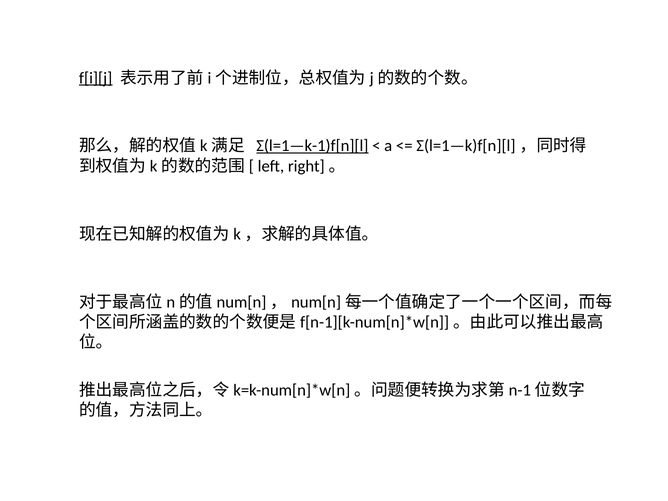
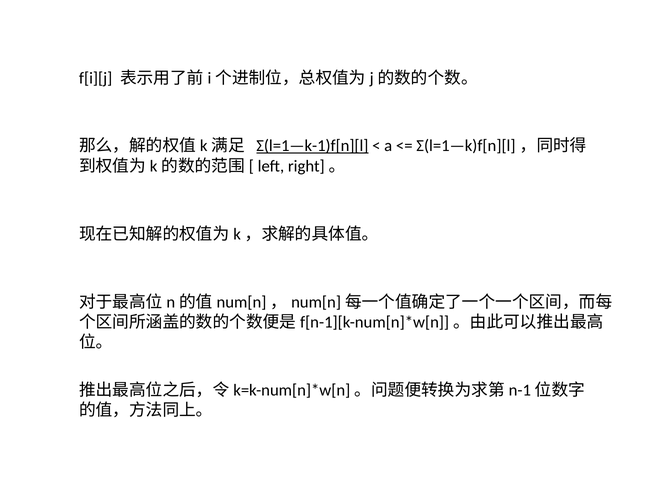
f[i][j underline: present -> none
